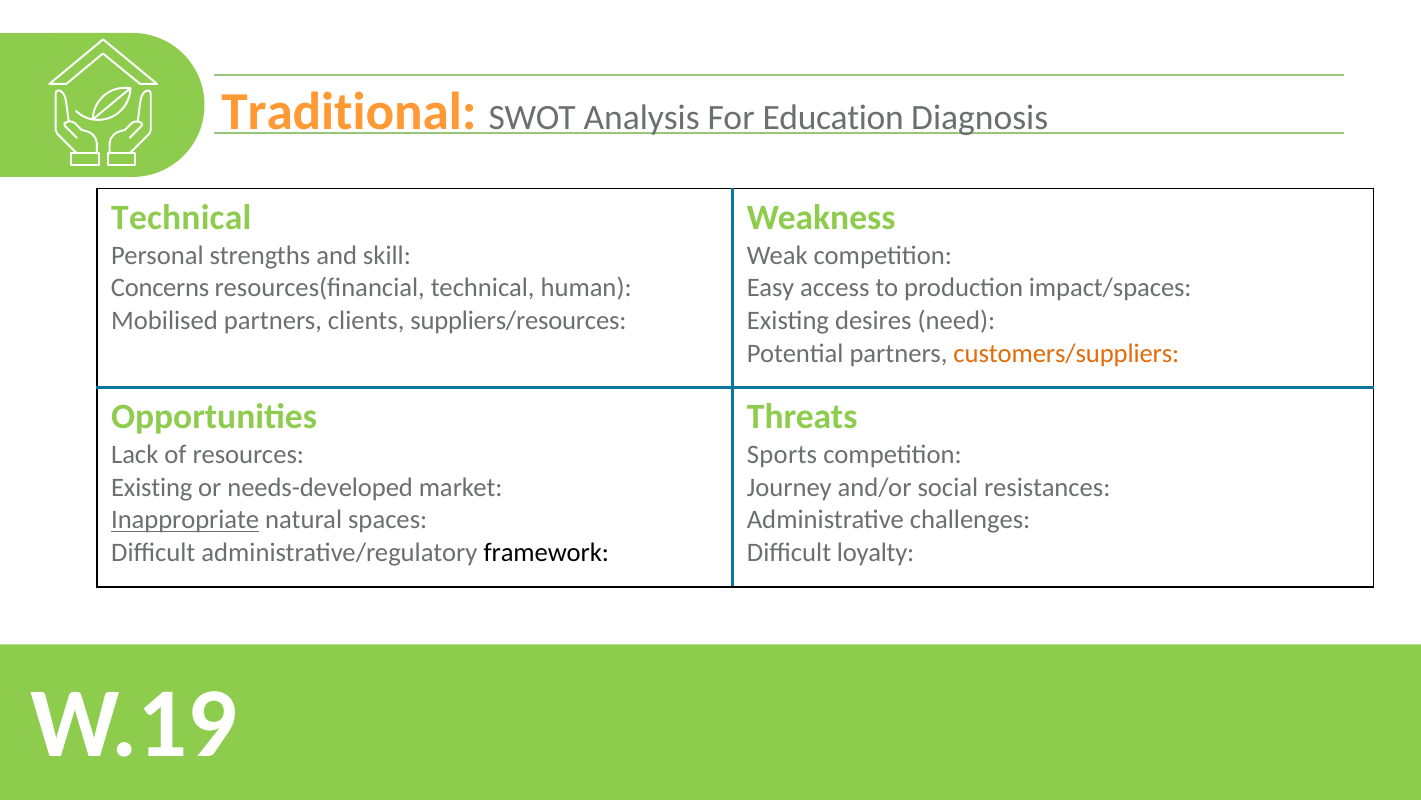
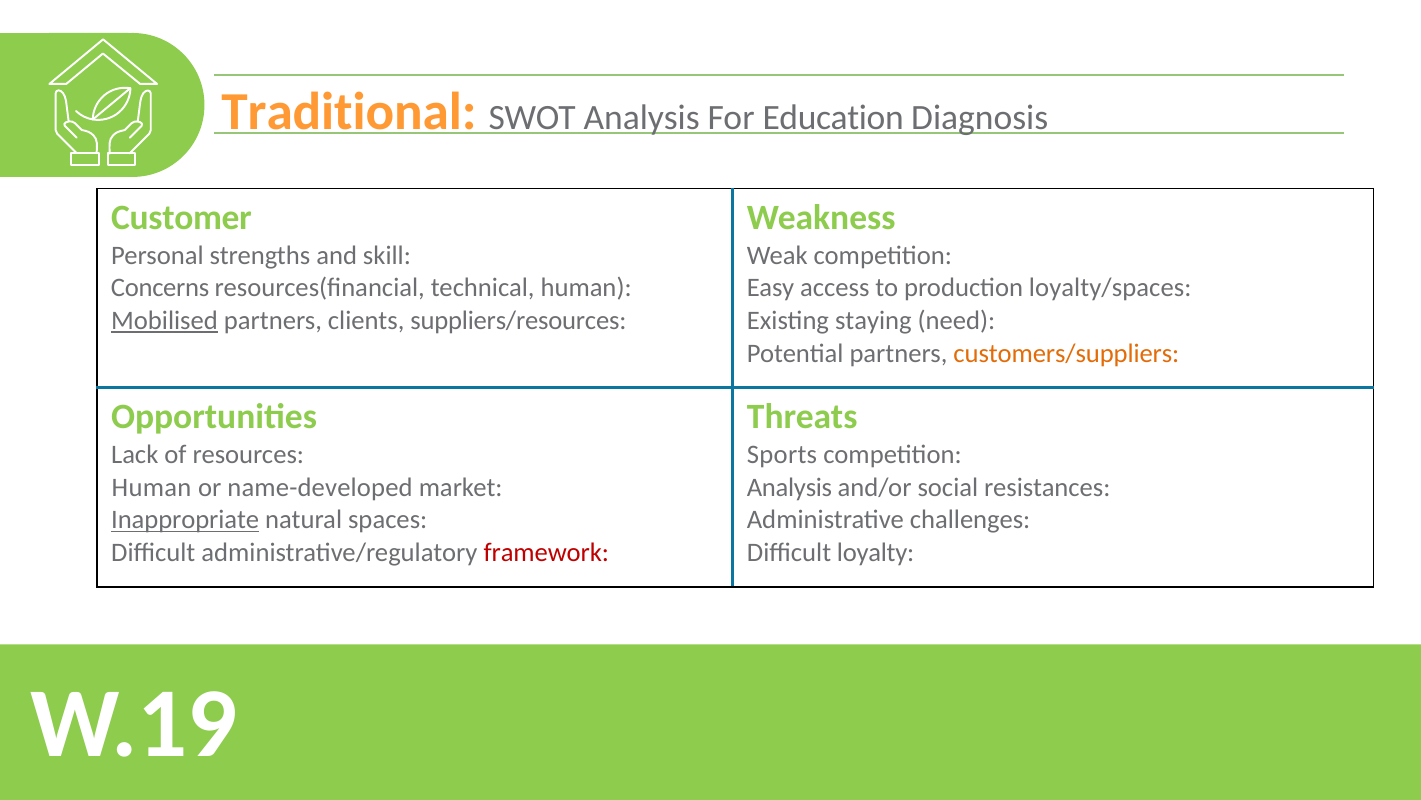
Technical at (181, 217): Technical -> Customer
impact/spaces: impact/spaces -> loyalty/spaces
Mobilised underline: none -> present
desires: desires -> staying
Existing at (152, 487): Existing -> Human
needs-developed: needs-developed -> name-developed
Journey at (789, 487): Journey -> Analysis
framework colour: black -> red
